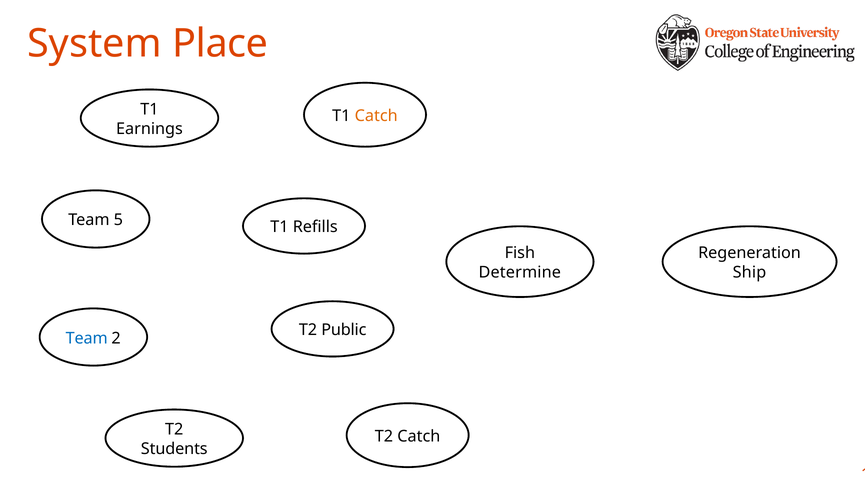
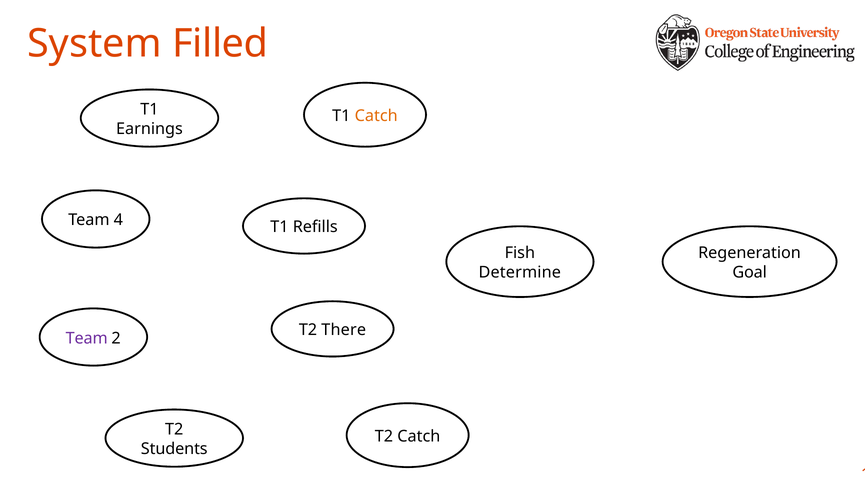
Place: Place -> Filled
5: 5 -> 4
Ship: Ship -> Goal
Public: Public -> There
Team at (87, 338) colour: blue -> purple
